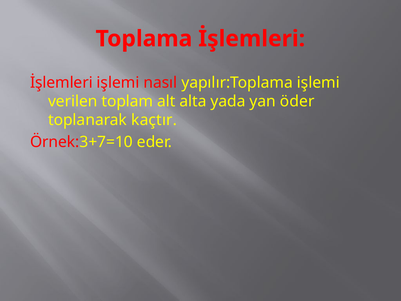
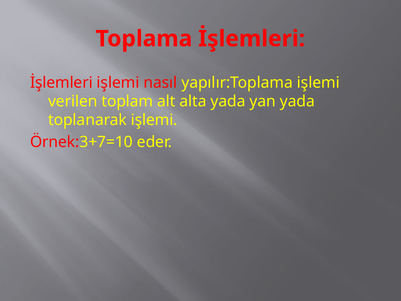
yan öder: öder -> yada
toplanarak kaçtır: kaçtır -> işlemi
